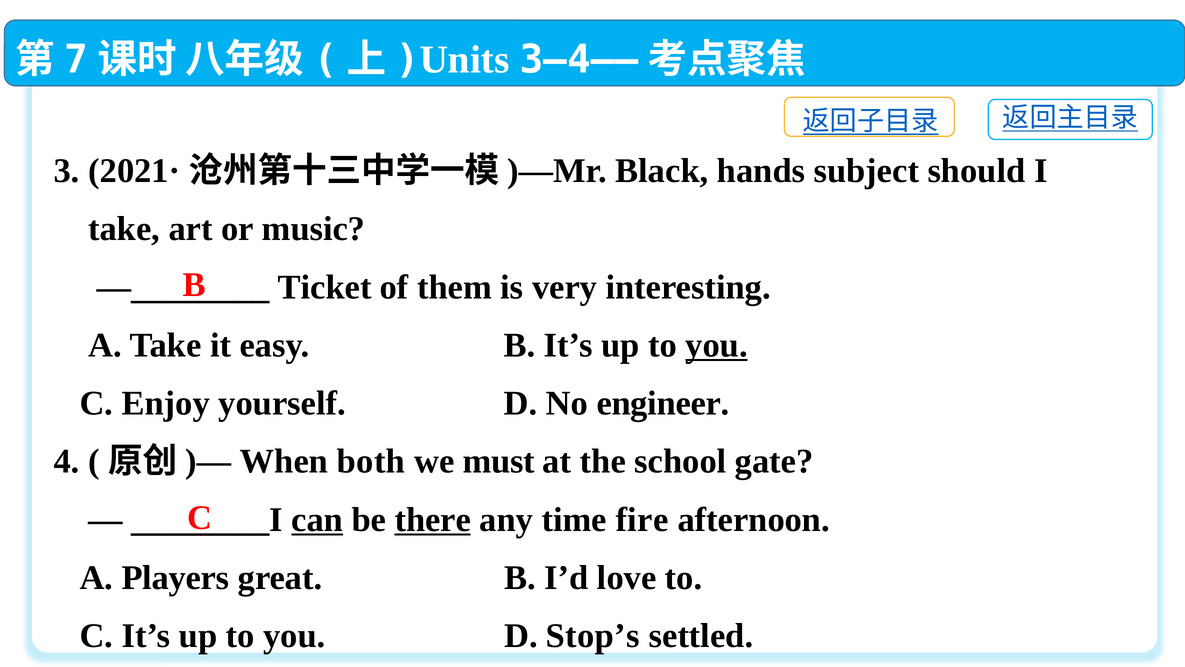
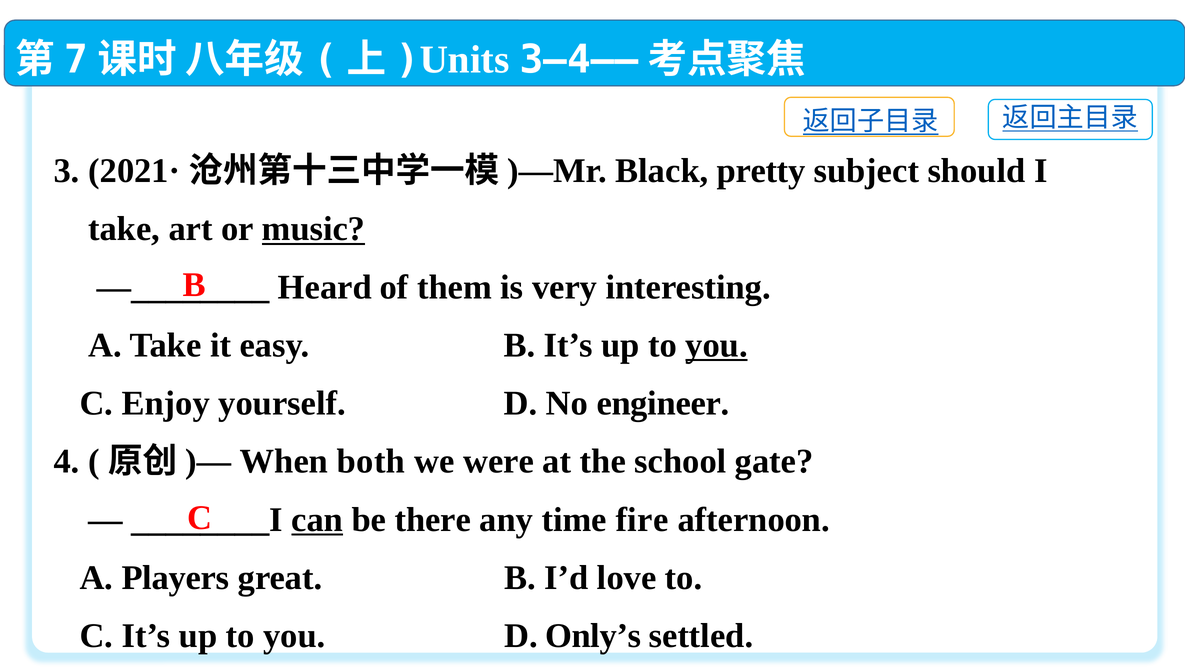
hands: hands -> pretty
music underline: none -> present
Ticket: Ticket -> Heard
must: must -> were
there underline: present -> none
Stop’s: Stop’s -> Only’s
